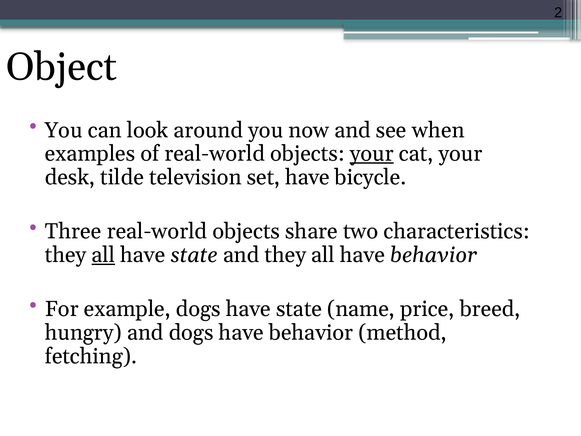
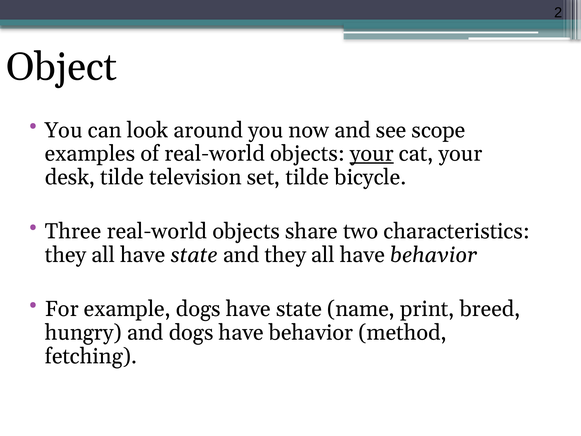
when: when -> scope
set have: have -> tilde
all at (103, 255) underline: present -> none
price: price -> print
